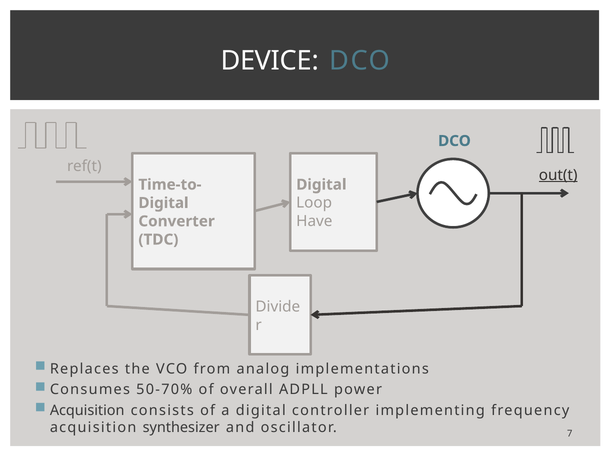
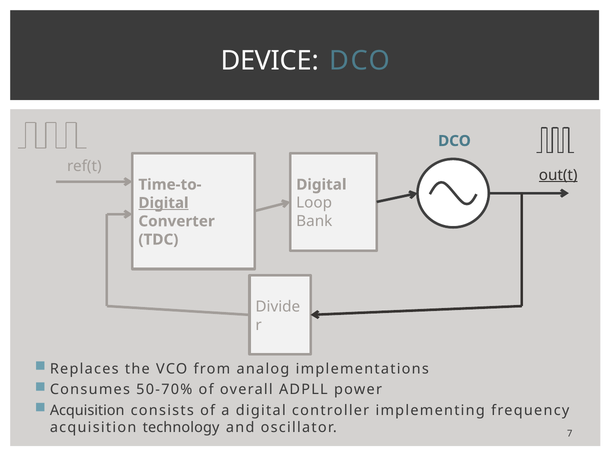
Digital at (163, 203) underline: none -> present
Have: Have -> Bank
synthesizer: synthesizer -> technology
